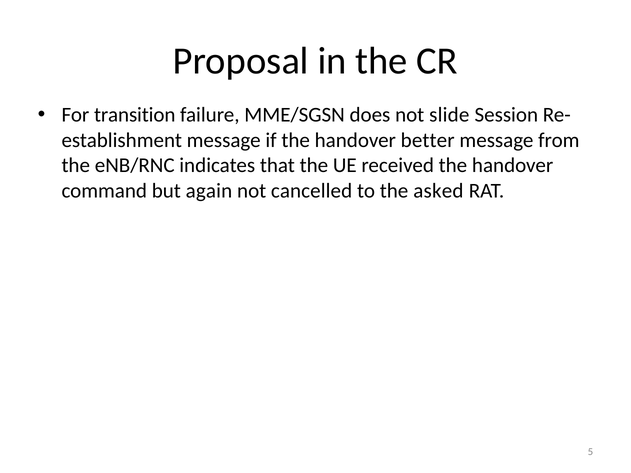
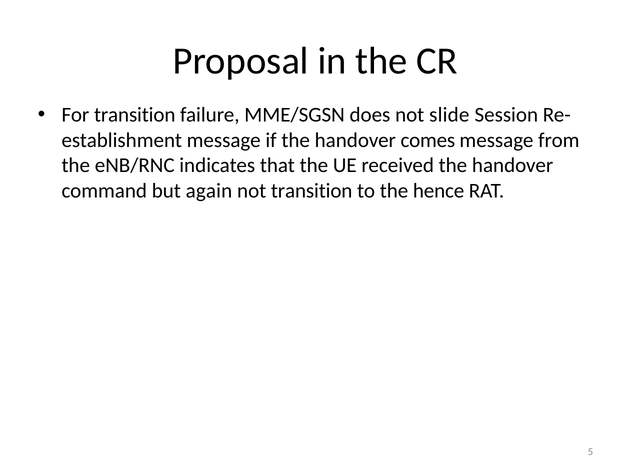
better: better -> comes
not cancelled: cancelled -> transition
asked: asked -> hence
